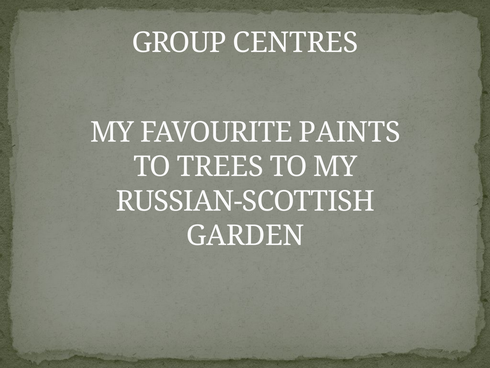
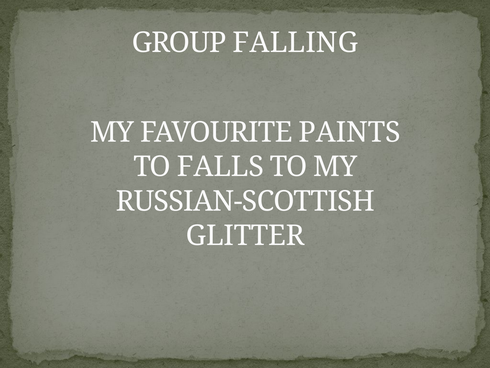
CENTRES: CENTRES -> FALLING
TREES: TREES -> FALLS
GARDEN: GARDEN -> GLITTER
